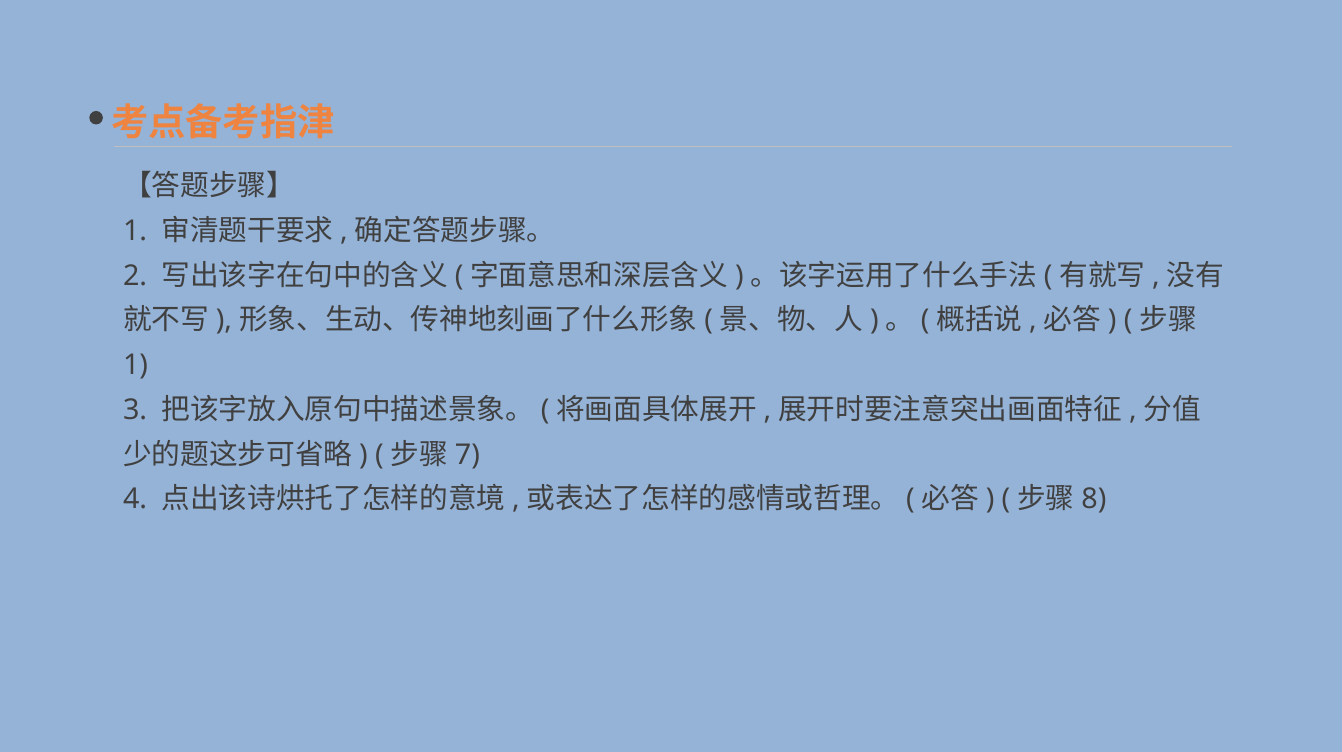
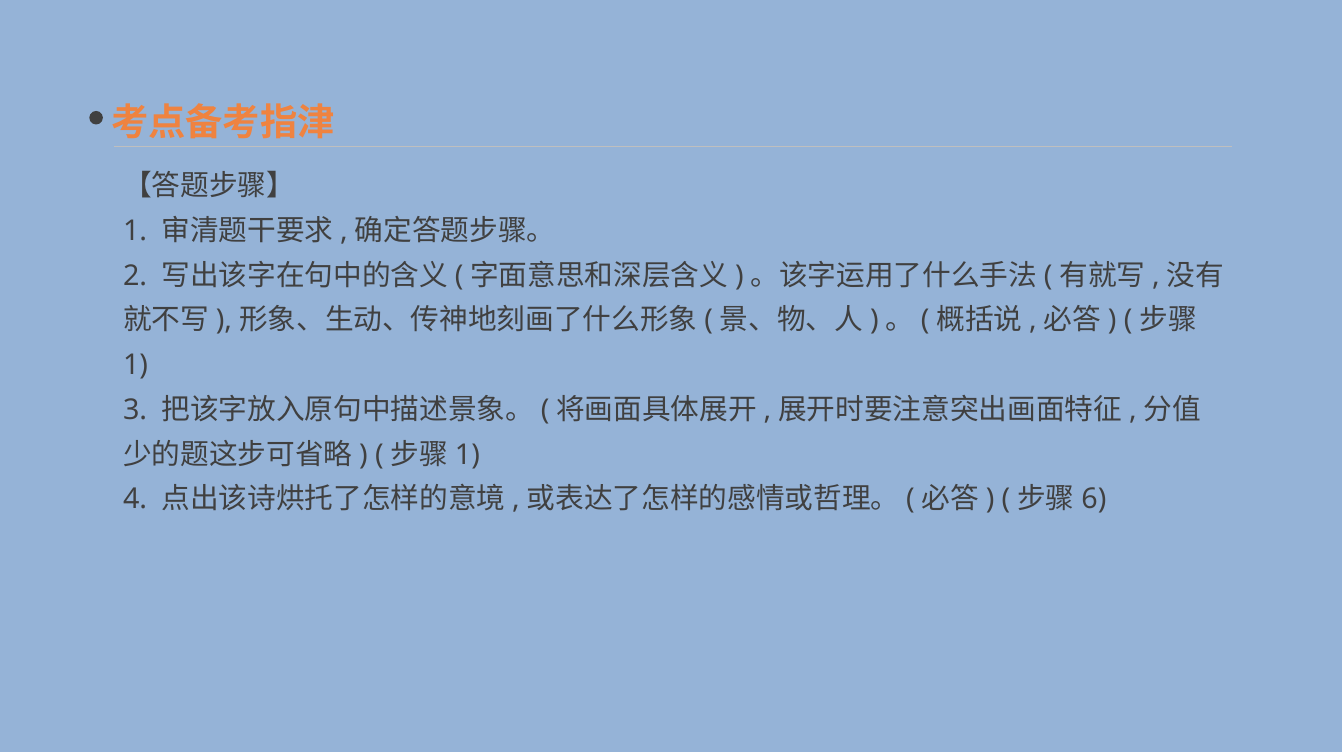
7 at (467, 455): 7 -> 1
8: 8 -> 6
